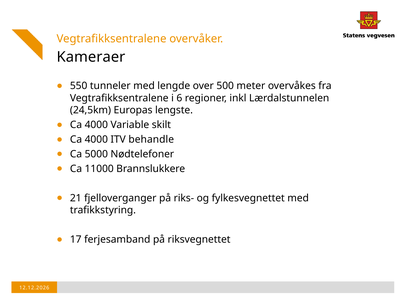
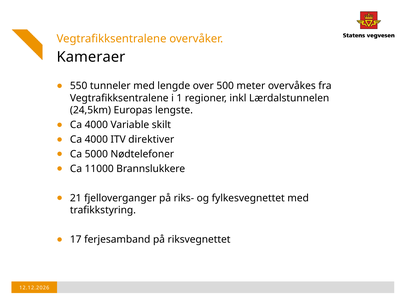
6: 6 -> 1
behandle: behandle -> direktiver
